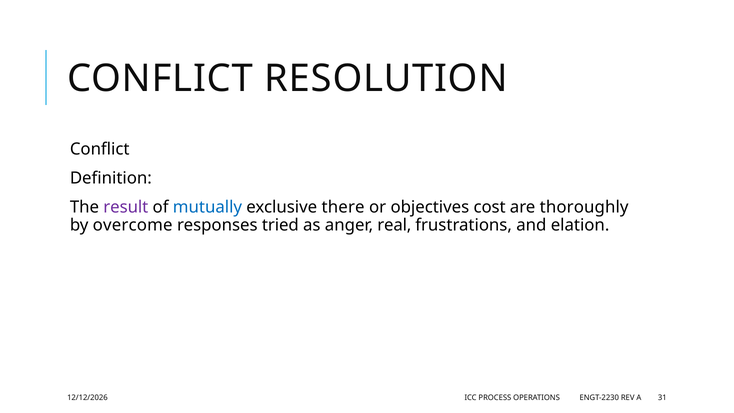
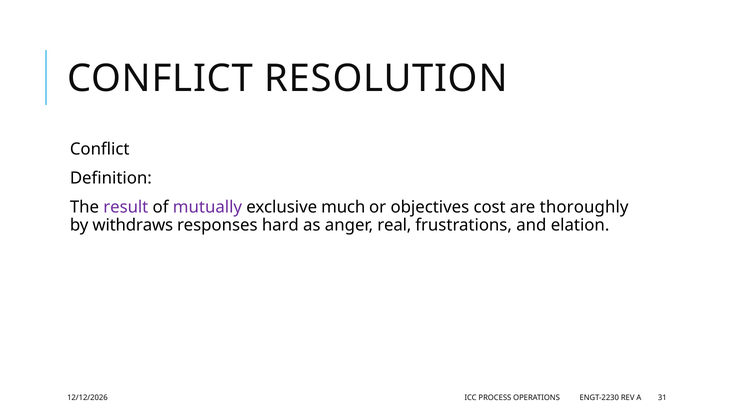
mutually colour: blue -> purple
there: there -> much
overcome: overcome -> withdraws
tried: tried -> hard
